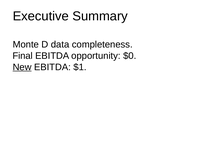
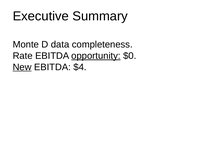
Final: Final -> Rate
opportunity underline: none -> present
$1: $1 -> $4
